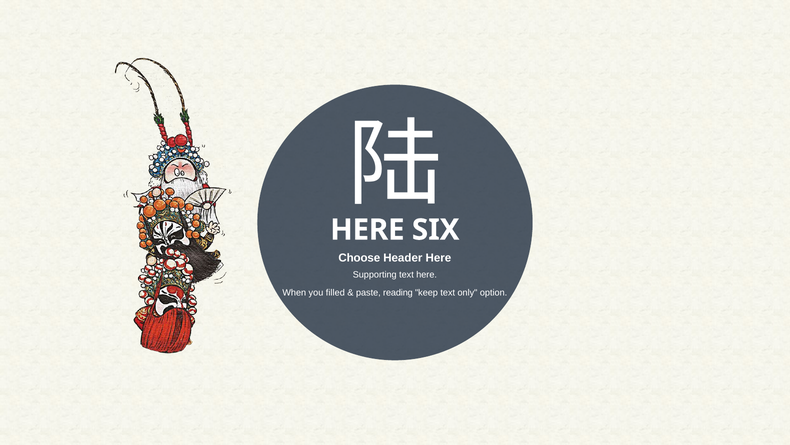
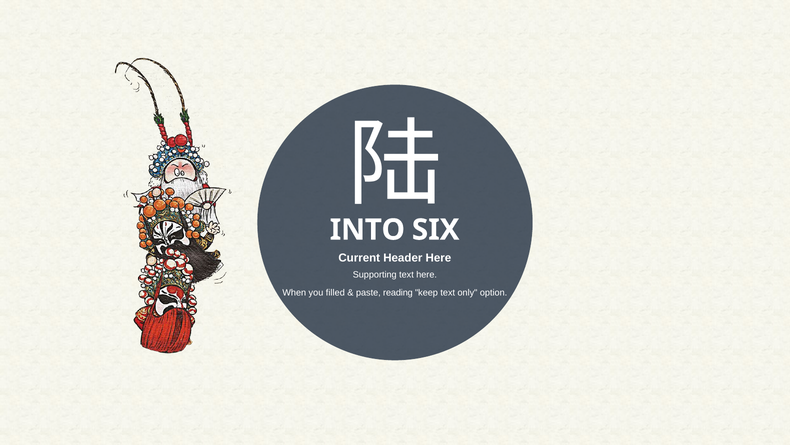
HERE at (367, 230): HERE -> INTO
Choose: Choose -> Current
